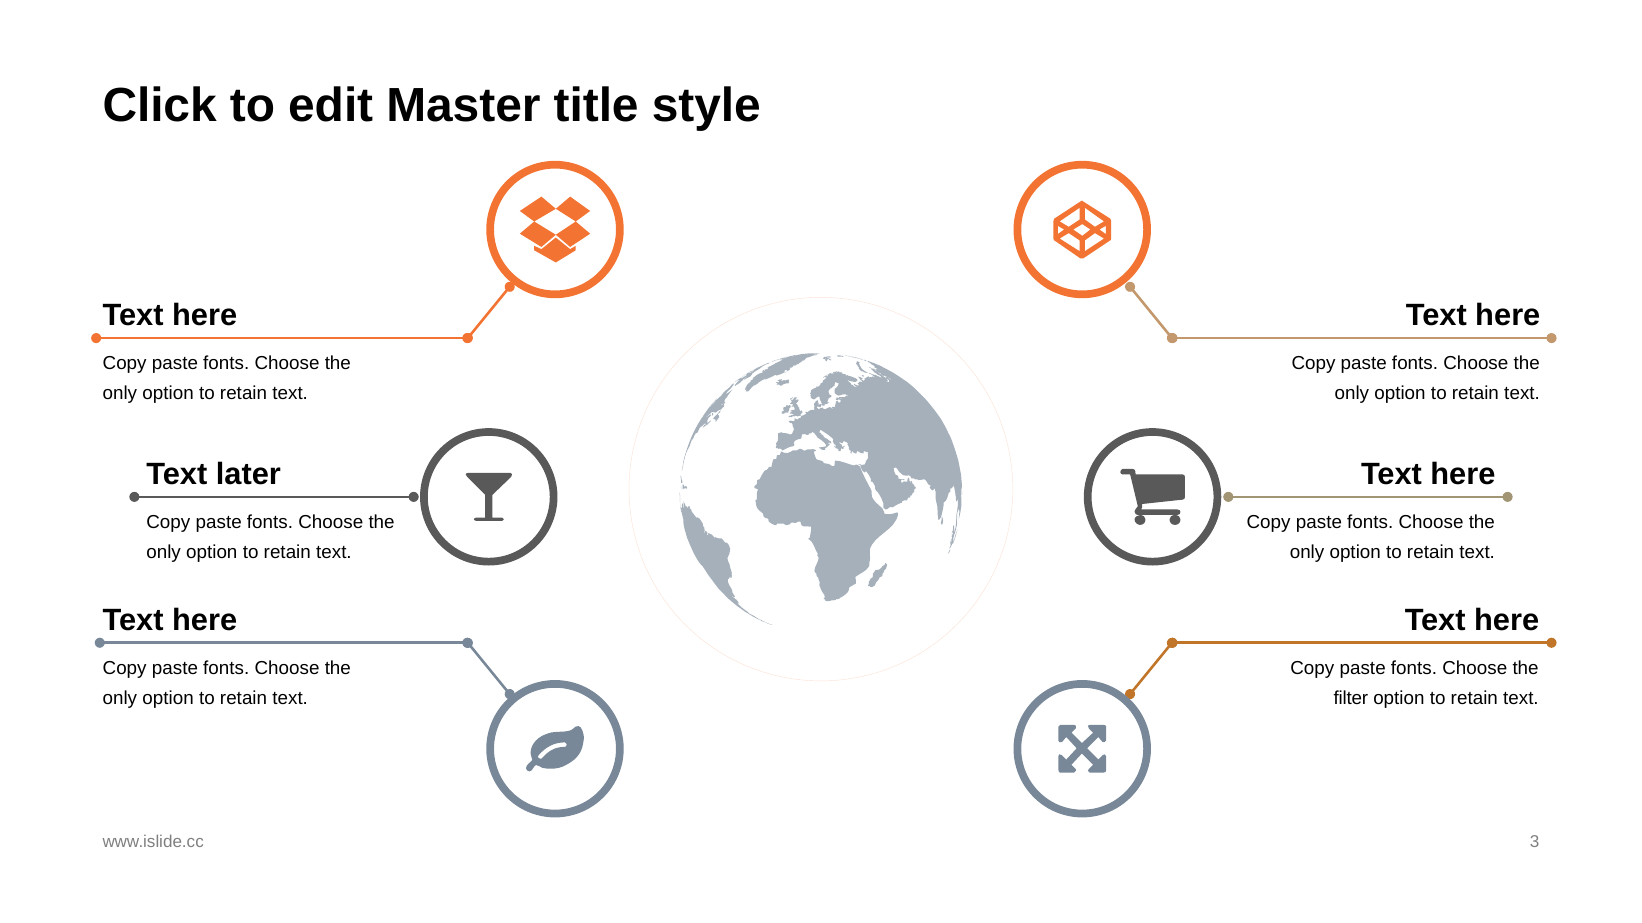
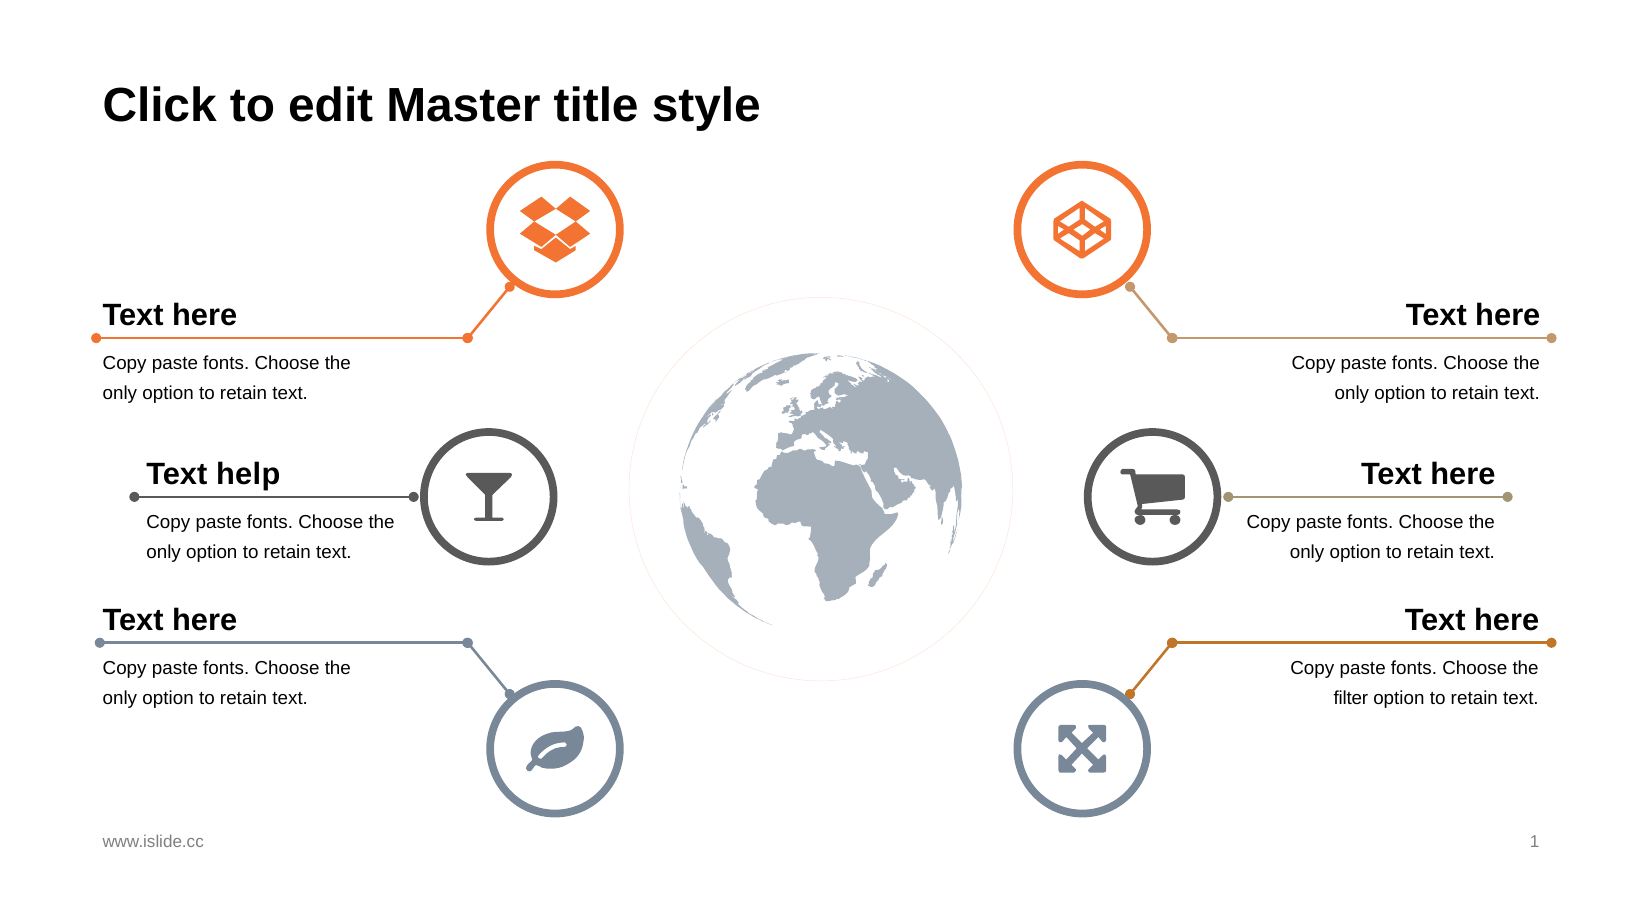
later: later -> help
3: 3 -> 1
